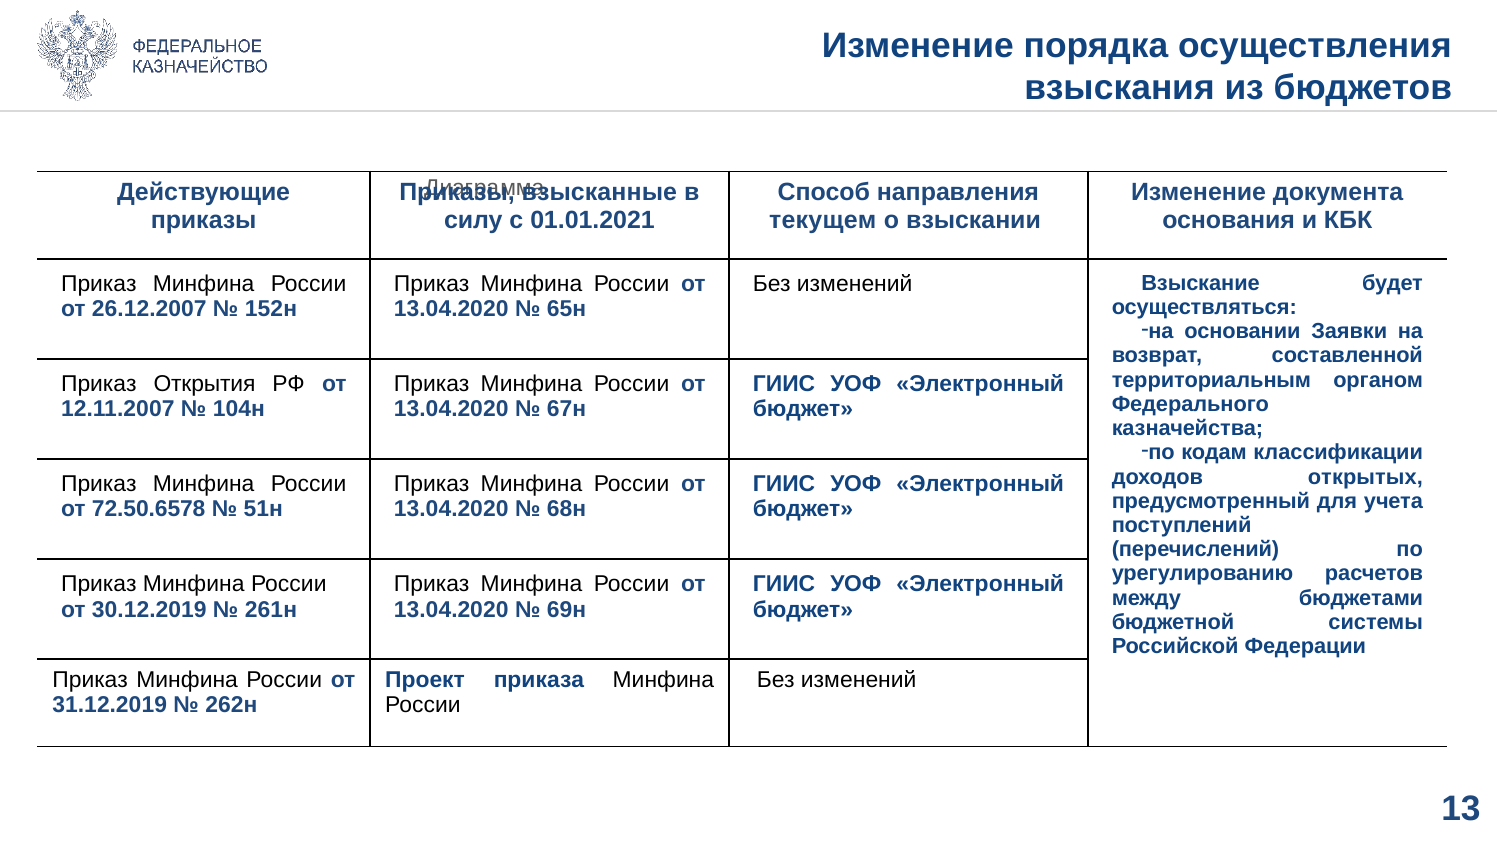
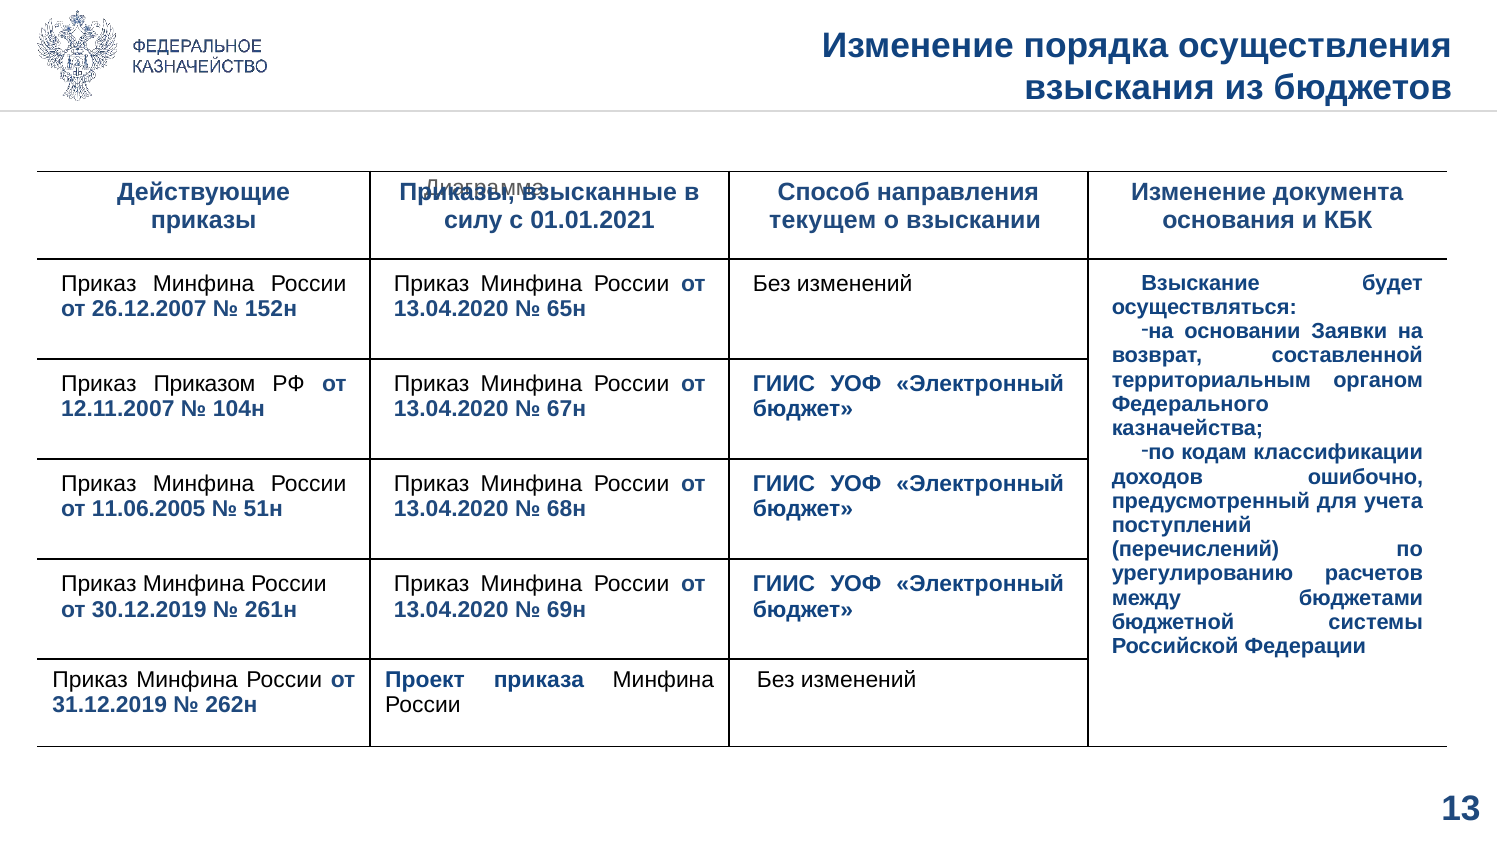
Открытия: Открытия -> Приказом
открытых: открытых -> ошибочно
72.50.6578: 72.50.6578 -> 11.06.2005
